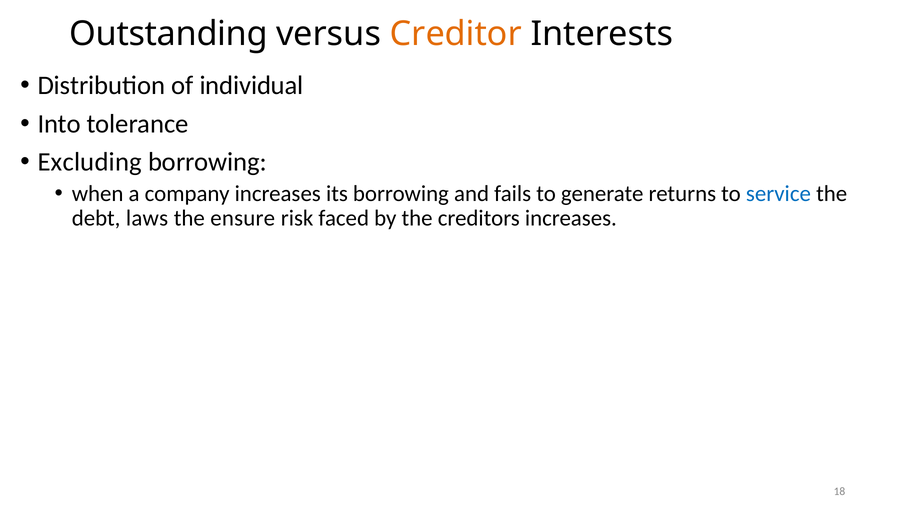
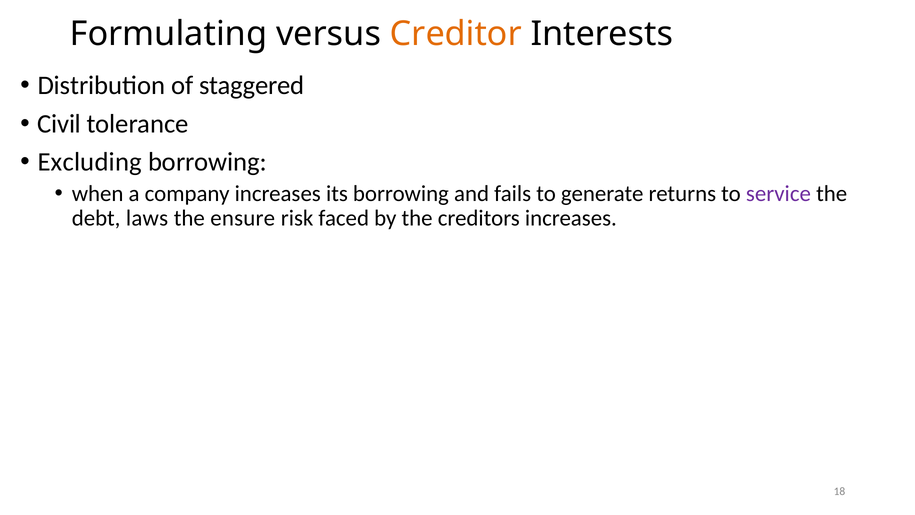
Outstanding: Outstanding -> Formulating
individual: individual -> staggered
Into: Into -> Civil
service colour: blue -> purple
